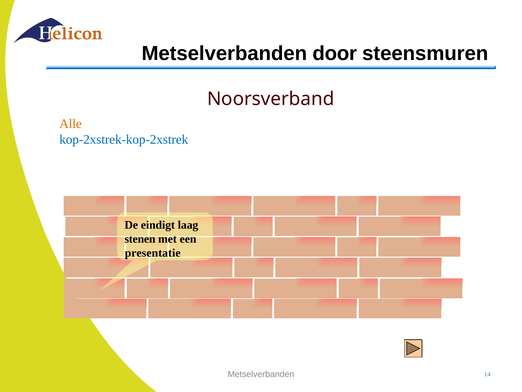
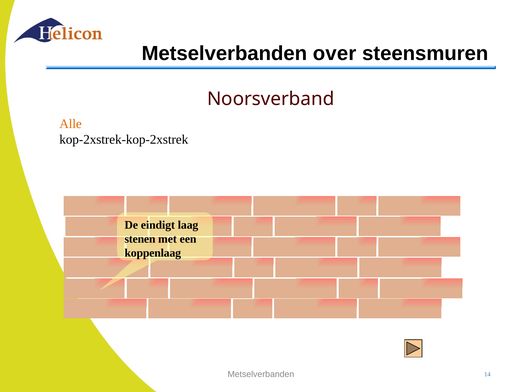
door: door -> over
kop-2xstrek-kop-2xstrek colour: blue -> black
presentatie: presentatie -> koppenlaag
